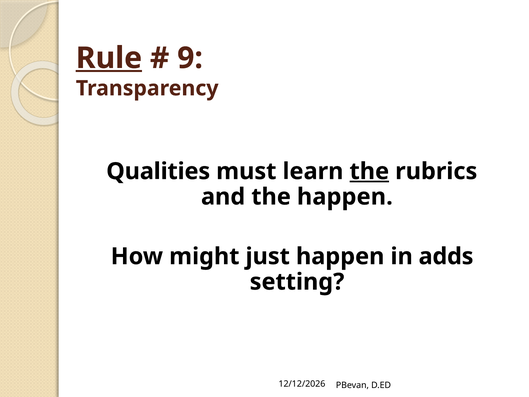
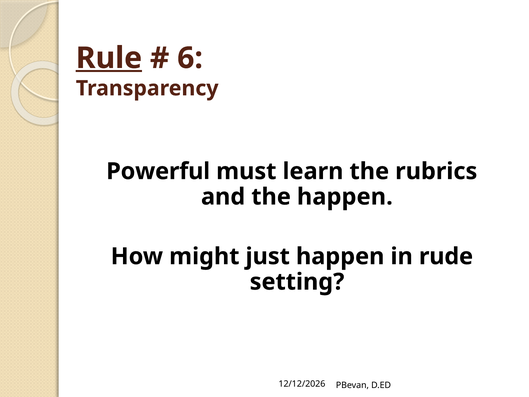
9: 9 -> 6
Qualities: Qualities -> Powerful
the at (369, 171) underline: present -> none
adds: adds -> rude
